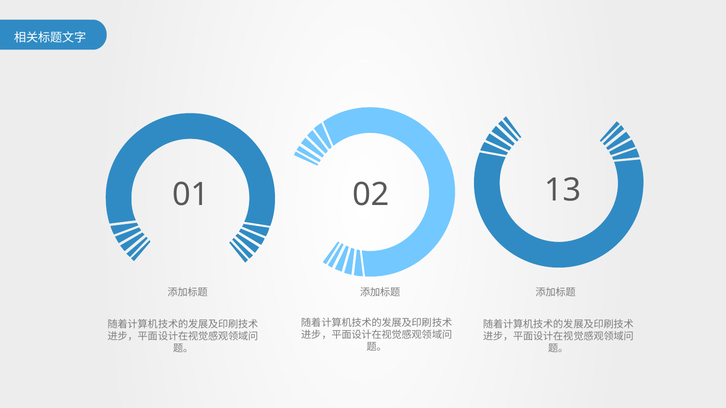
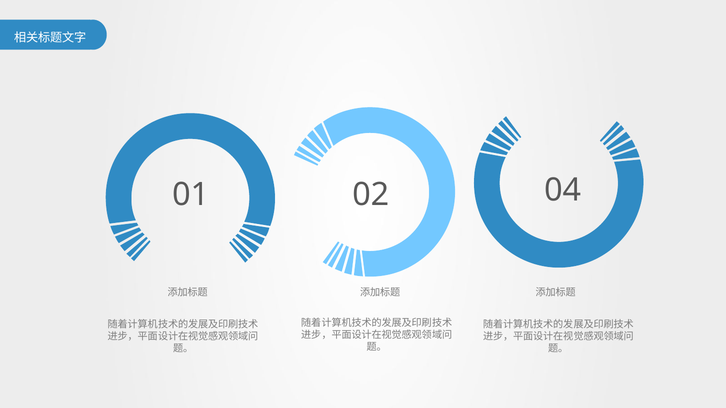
13: 13 -> 04
